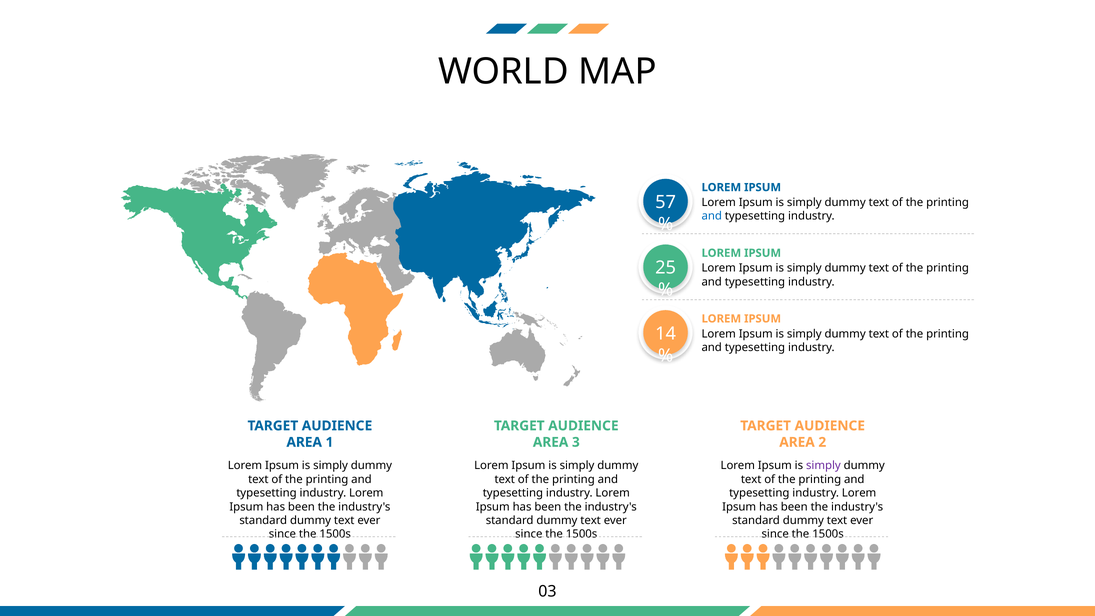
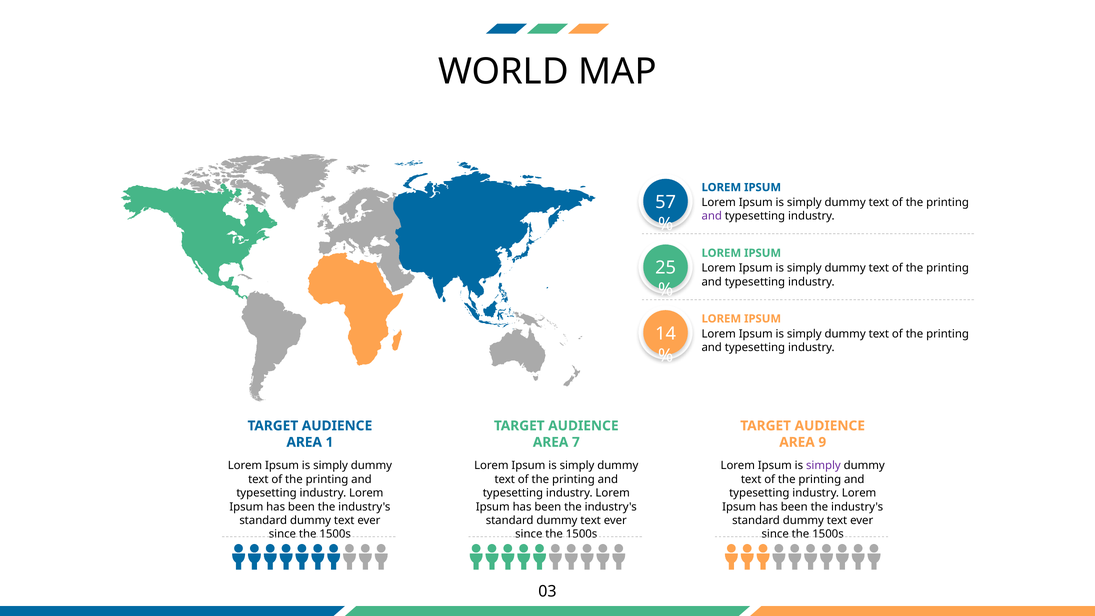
and at (712, 216) colour: blue -> purple
3: 3 -> 7
2: 2 -> 9
